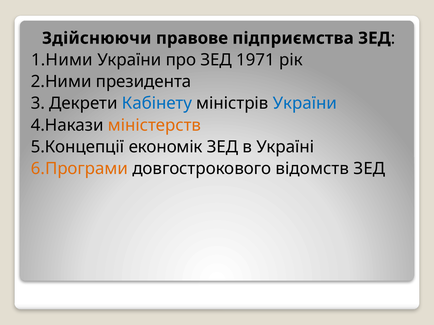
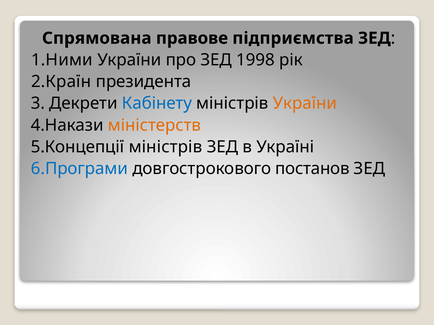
Здійснюючи: Здійснюючи -> Спрямована
1971: 1971 -> 1998
2.Ними: 2.Ними -> 2.Країн
України at (305, 104) colour: blue -> orange
5.Концепції економік: економік -> міністрів
6.Програми colour: orange -> blue
відомств: відомств -> постанов
